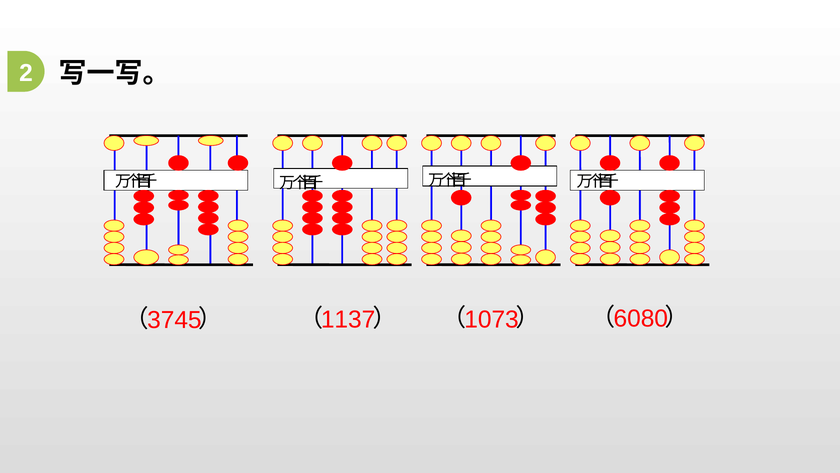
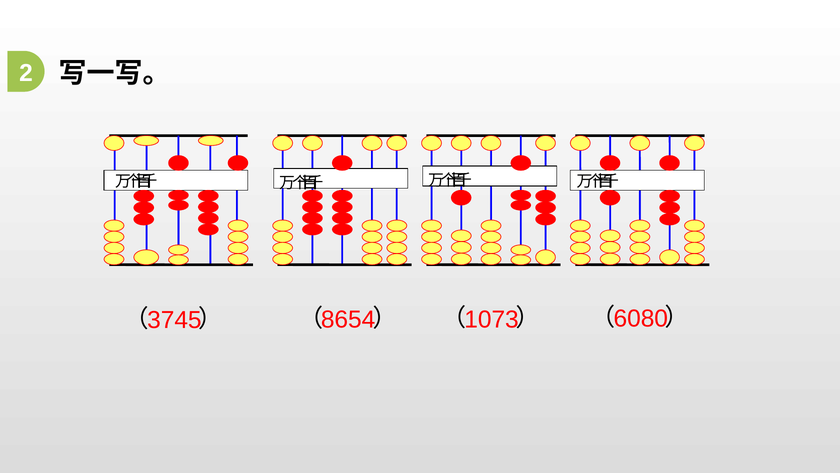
1137: 1137 -> 8654
